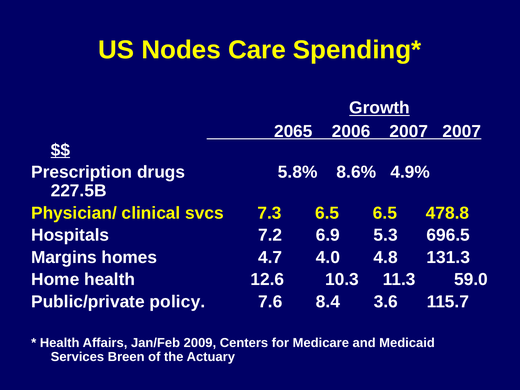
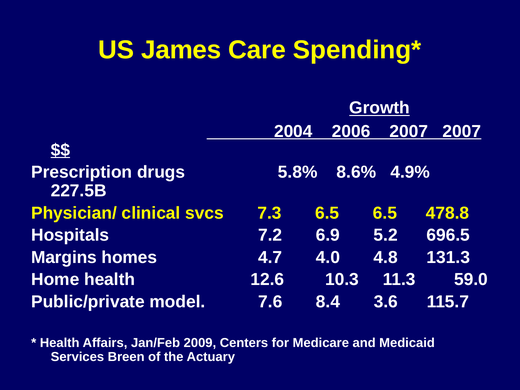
Nodes: Nodes -> James
2065: 2065 -> 2004
5.3: 5.3 -> 5.2
policy: policy -> model
